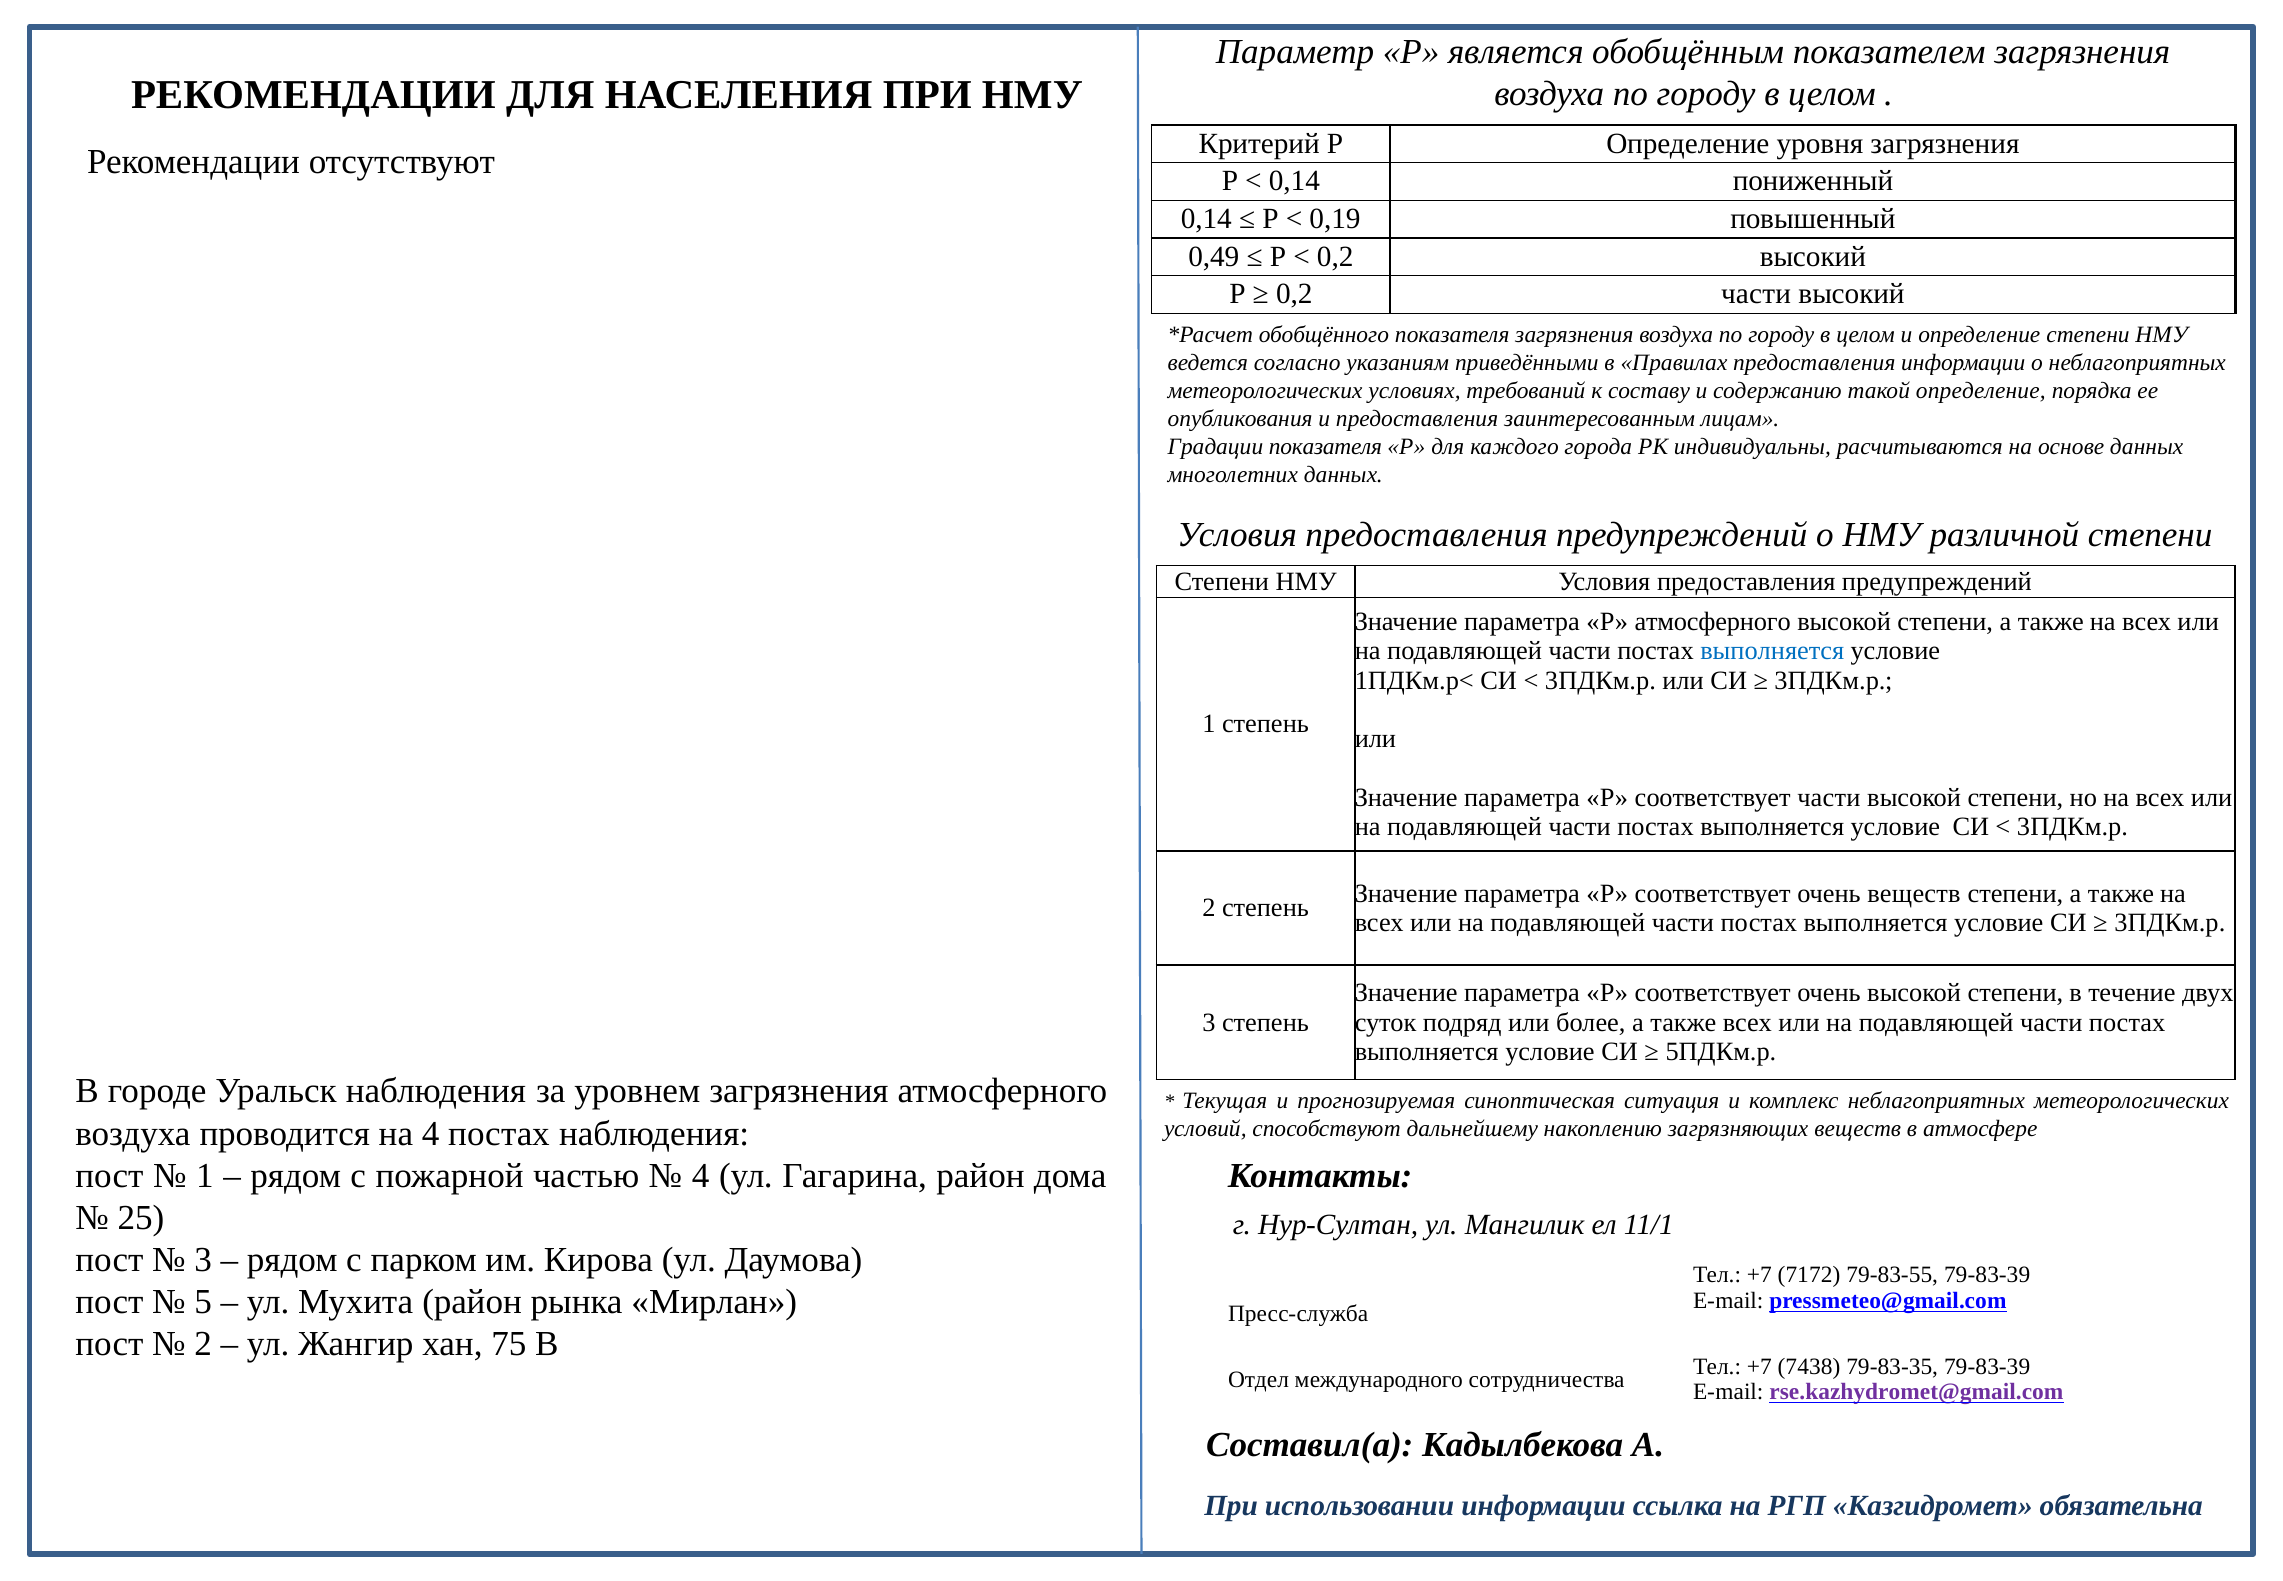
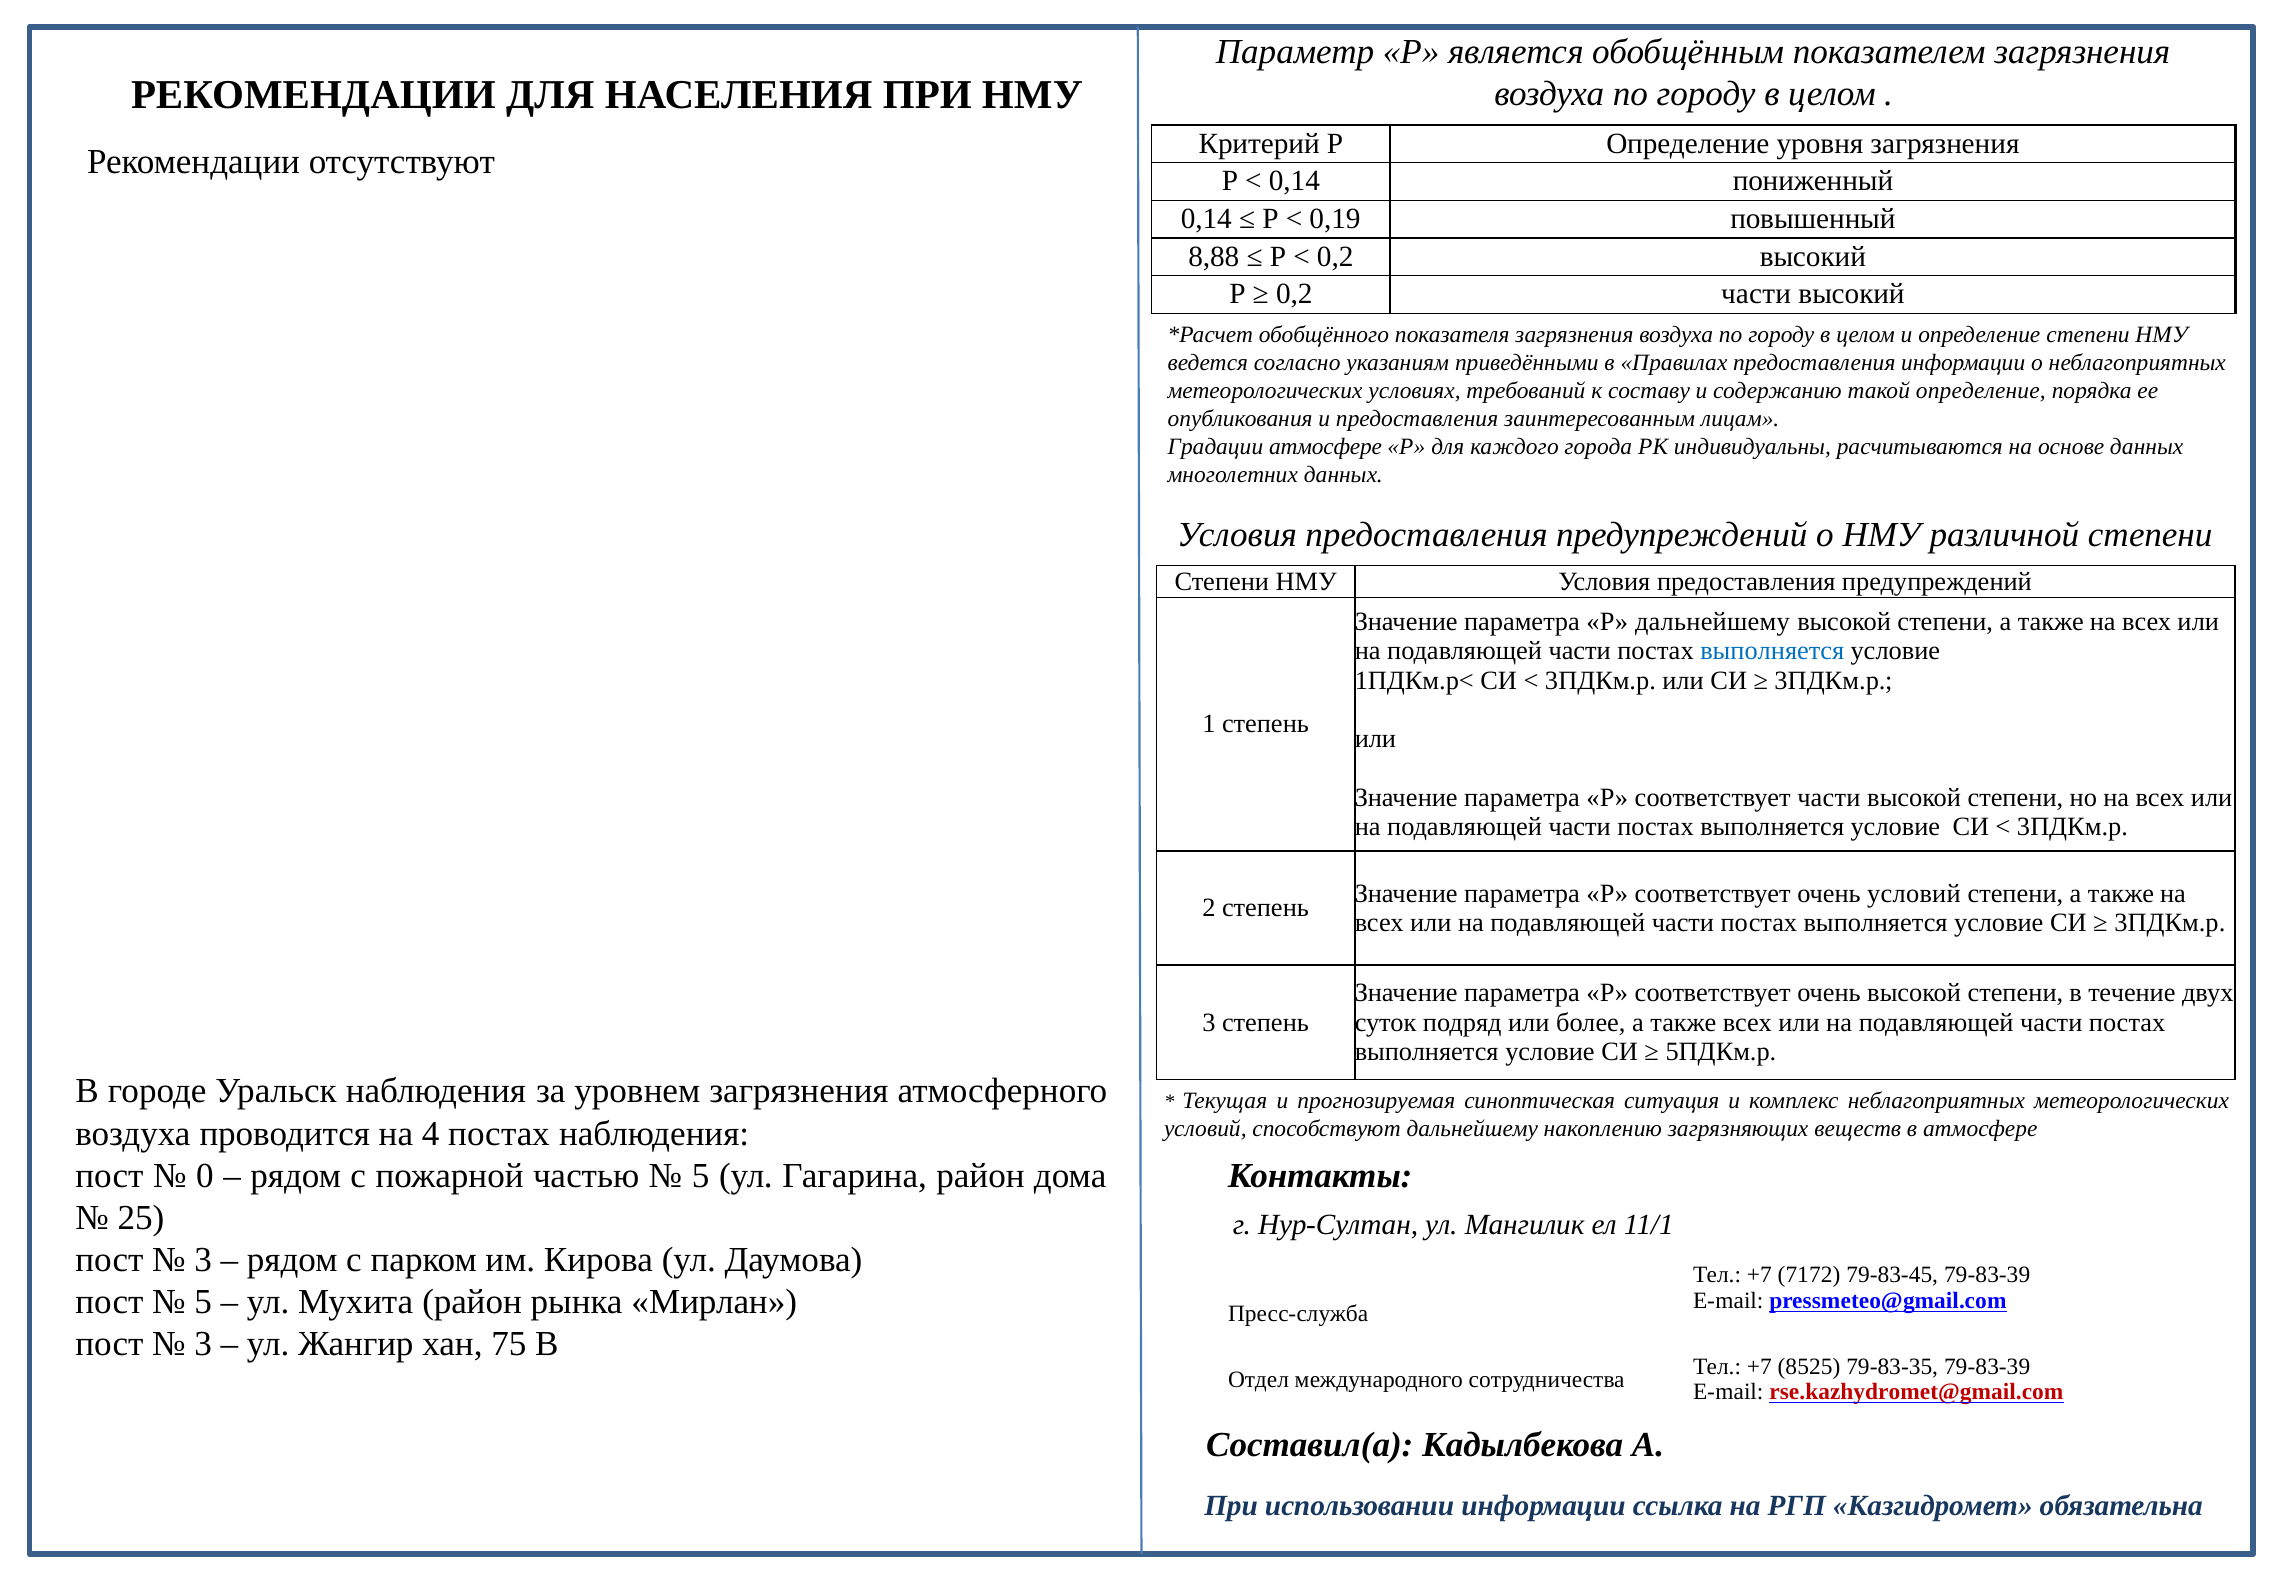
0,49: 0,49 -> 8,88
Градации показателя: показателя -> атмосфере
Р атмосферного: атмосферного -> дальнейшему
очень веществ: веществ -> условий
1 at (205, 1175): 1 -> 0
4 at (701, 1175): 4 -> 5
79-83-55: 79-83-55 -> 79-83-45
2 at (203, 1344): 2 -> 3
7438: 7438 -> 8525
rse.kazhydromet@gmail.com colour: purple -> red
